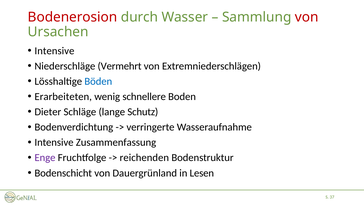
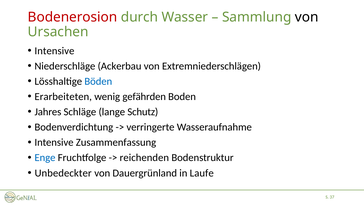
von at (307, 17) colour: red -> black
Vermehrt: Vermehrt -> Ackerbau
schnellere: schnellere -> gefährden
Dieter: Dieter -> Jahres
Enge colour: purple -> blue
Bodenschicht: Bodenschicht -> Unbedeckter
Lesen: Lesen -> Laufe
